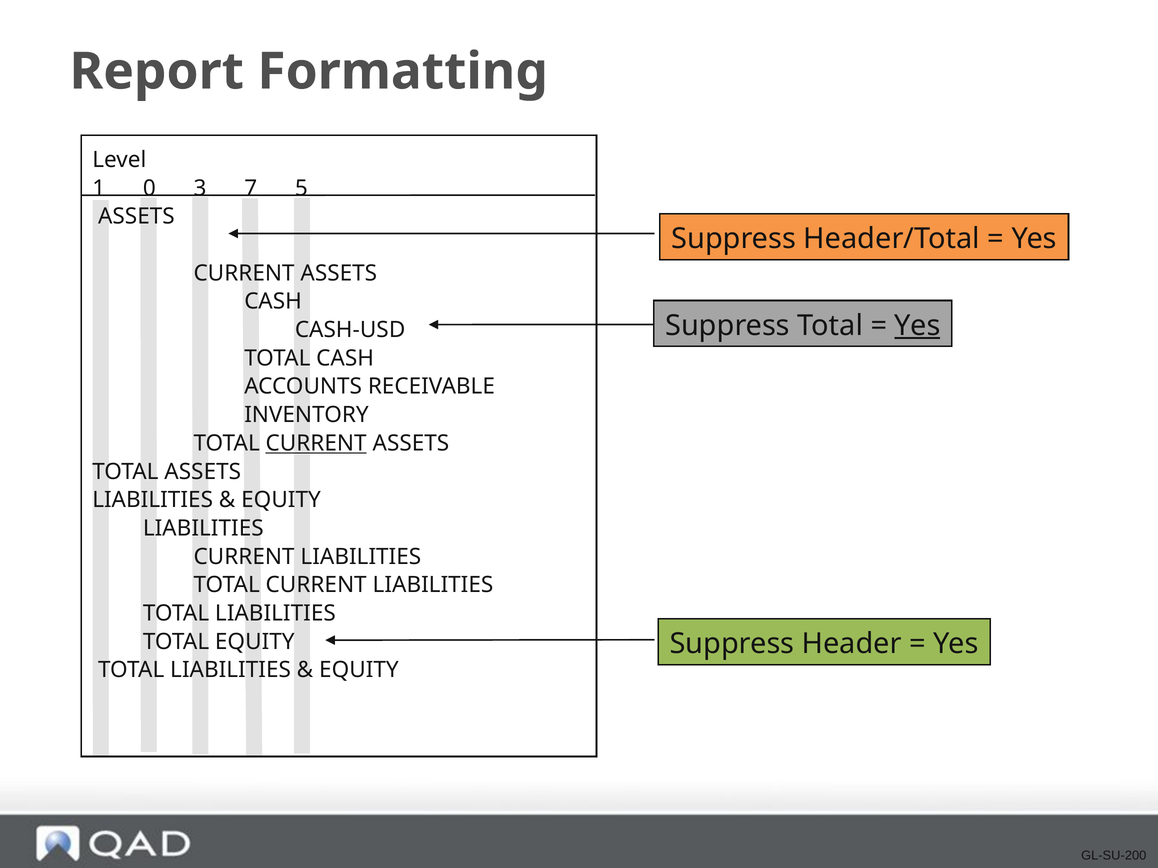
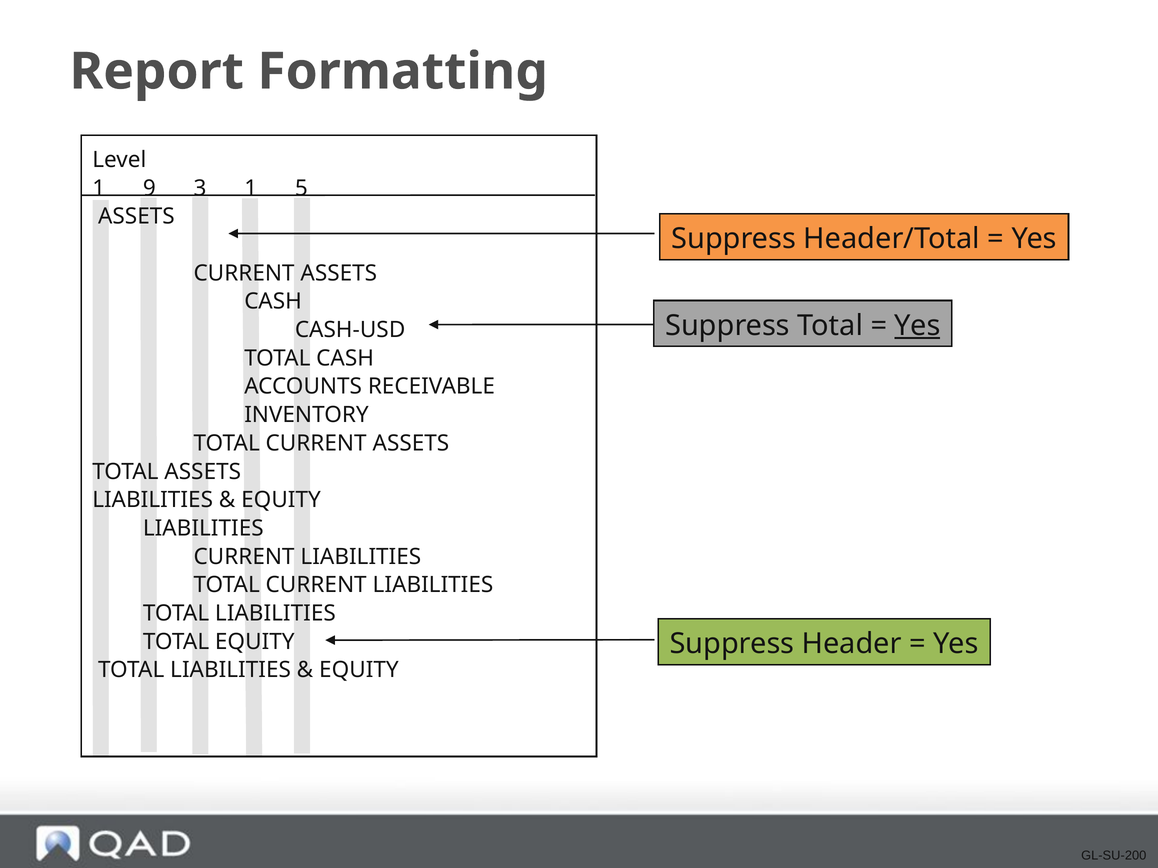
0: 0 -> 9
3 7: 7 -> 1
CURRENT at (316, 444) underline: present -> none
